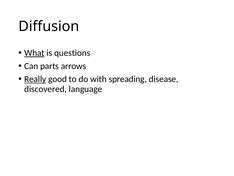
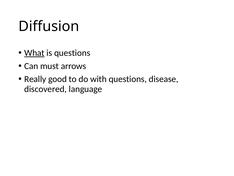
parts: parts -> must
Really underline: present -> none
with spreading: spreading -> questions
